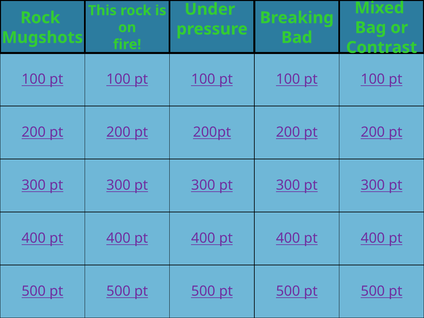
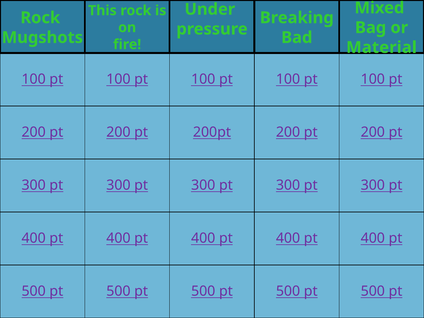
Contrast: Contrast -> Material
